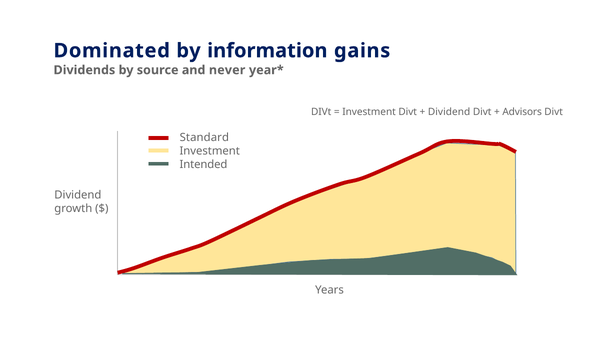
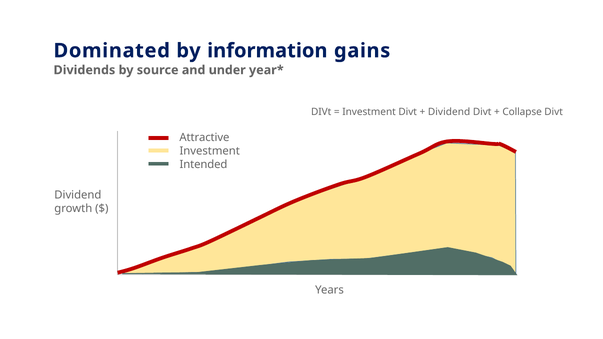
never: never -> under
Advisors: Advisors -> Collapse
Standard: Standard -> Attractive
